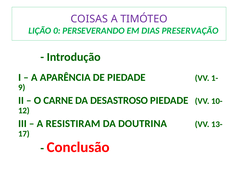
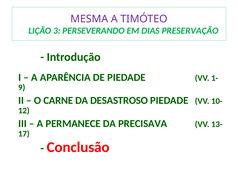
COISAS: COISAS -> MESMA
0: 0 -> 3
RESISTIRAM: RESISTIRAM -> PERMANECE
DOUTRINA: DOUTRINA -> PRECISAVA
